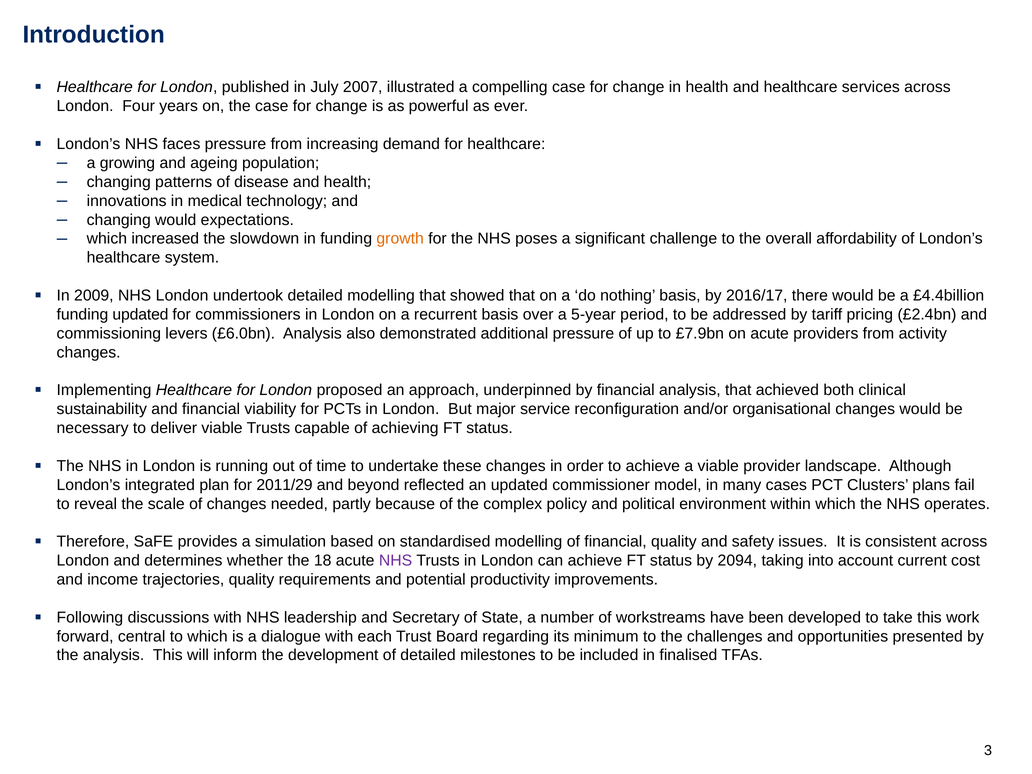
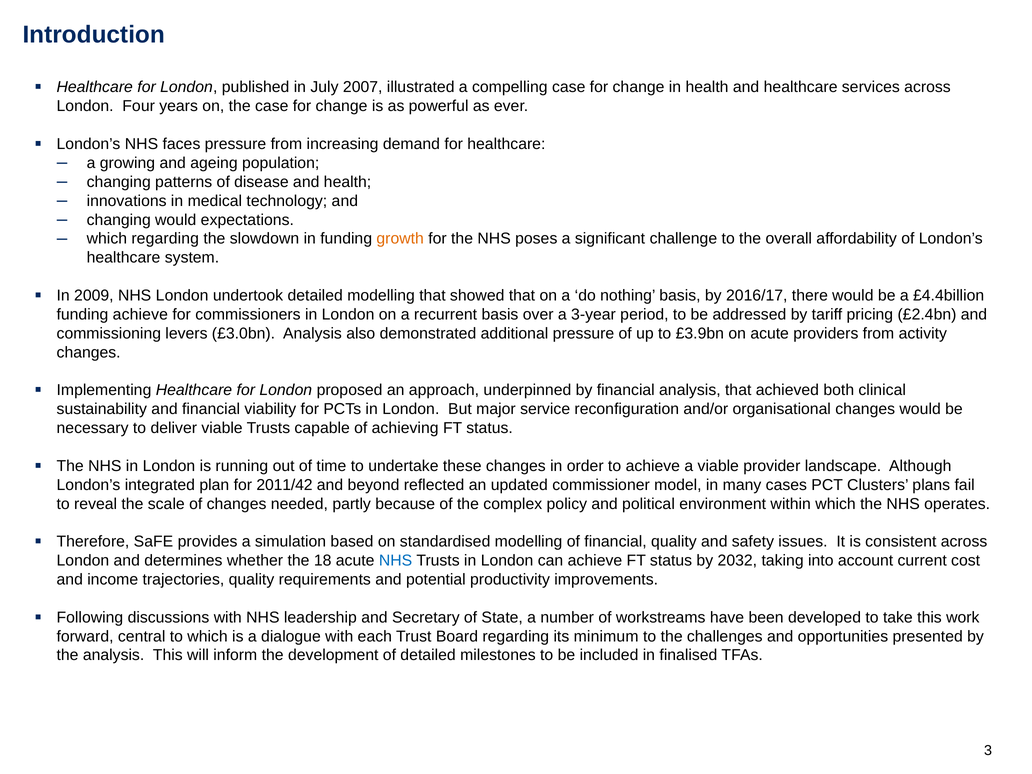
which increased: increased -> regarding
funding updated: updated -> achieve
5-year: 5-year -> 3-year
£6.0bn: £6.0bn -> £3.0bn
£7.9bn: £7.9bn -> £3.9bn
2011/29: 2011/29 -> 2011/42
NHS at (396, 561) colour: purple -> blue
2094: 2094 -> 2032
